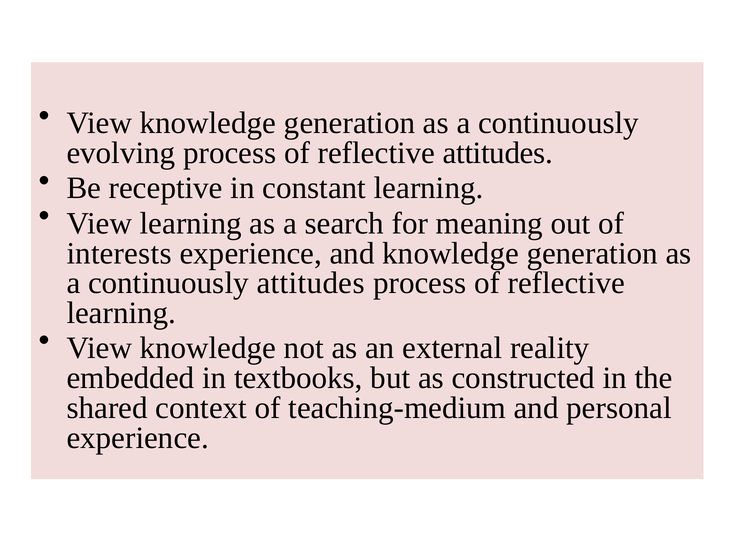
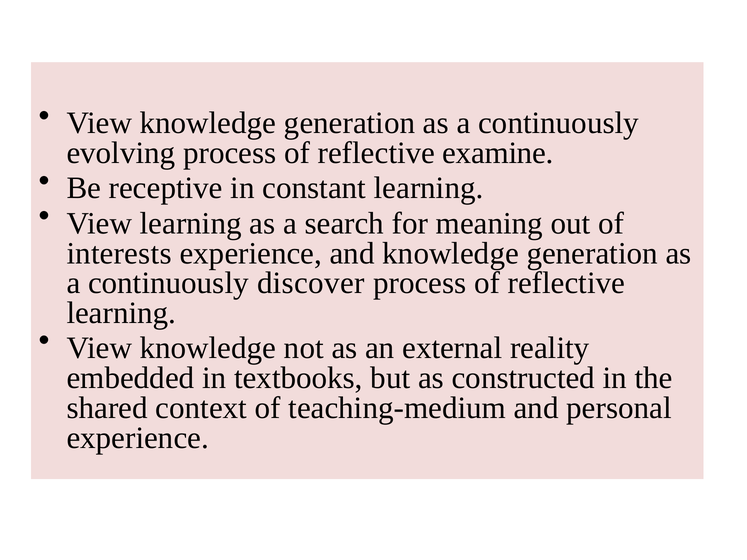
reflective attitudes: attitudes -> examine
continuously attitudes: attitudes -> discover
